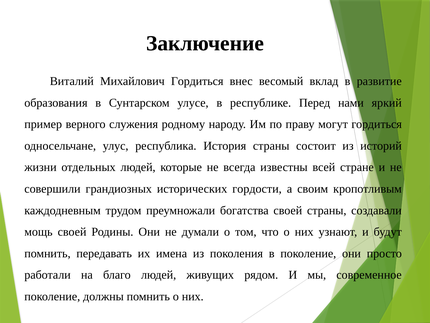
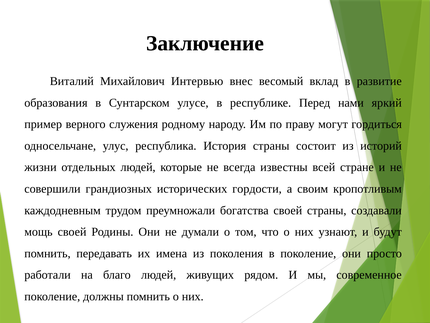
Михайлович Гордиться: Гордиться -> Интервью
